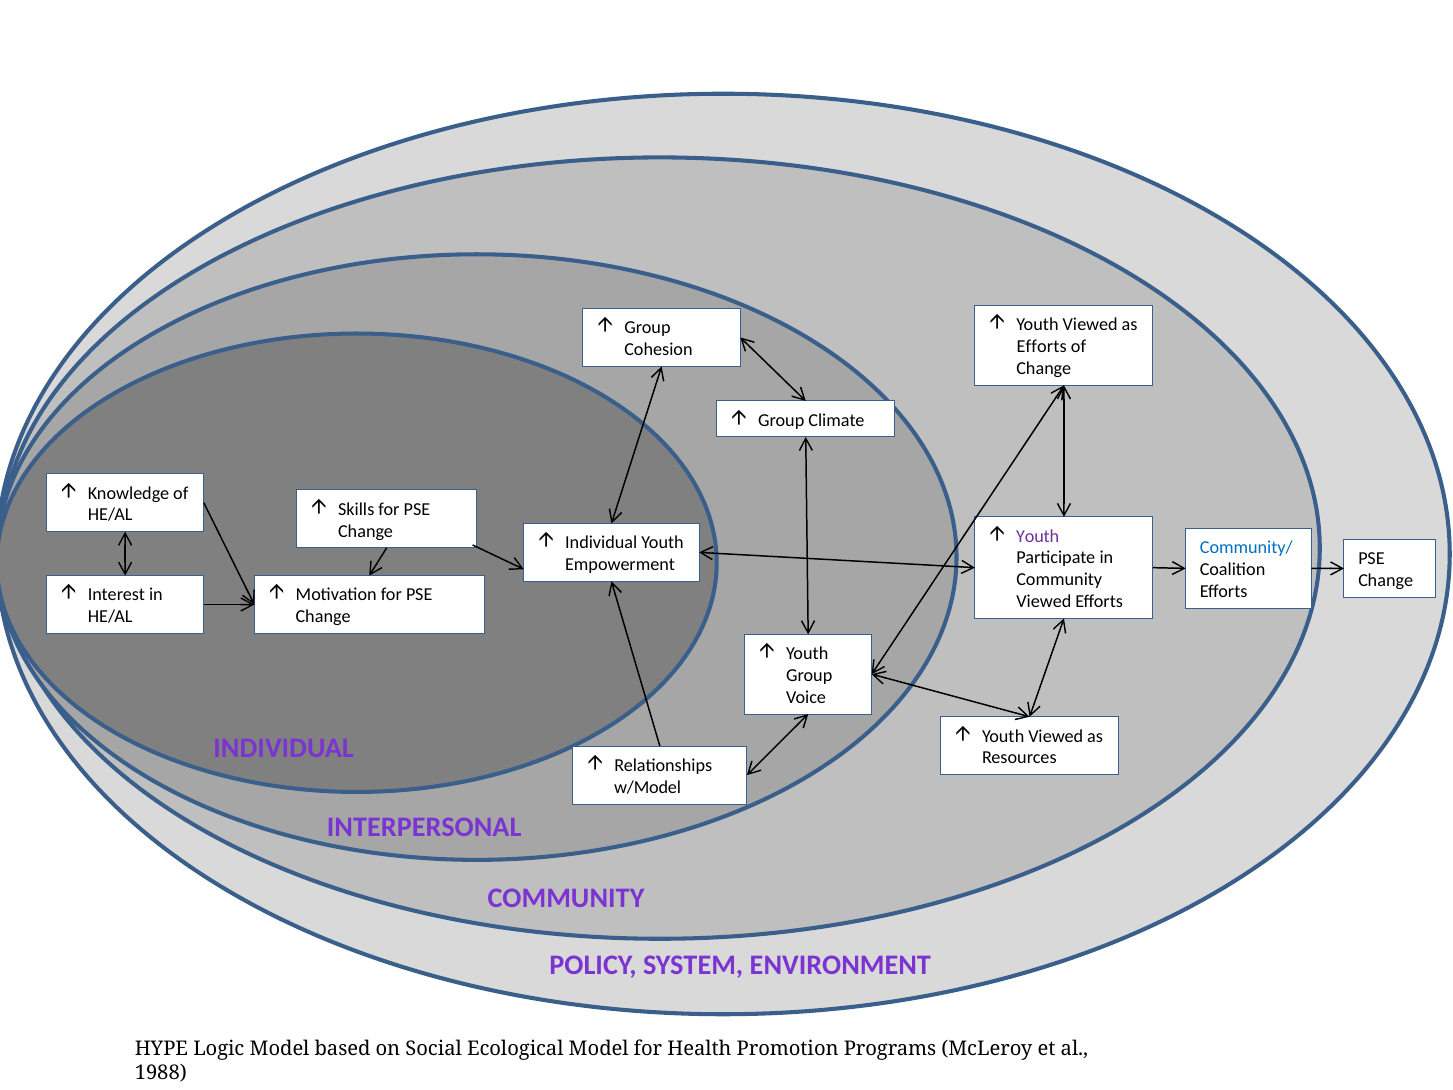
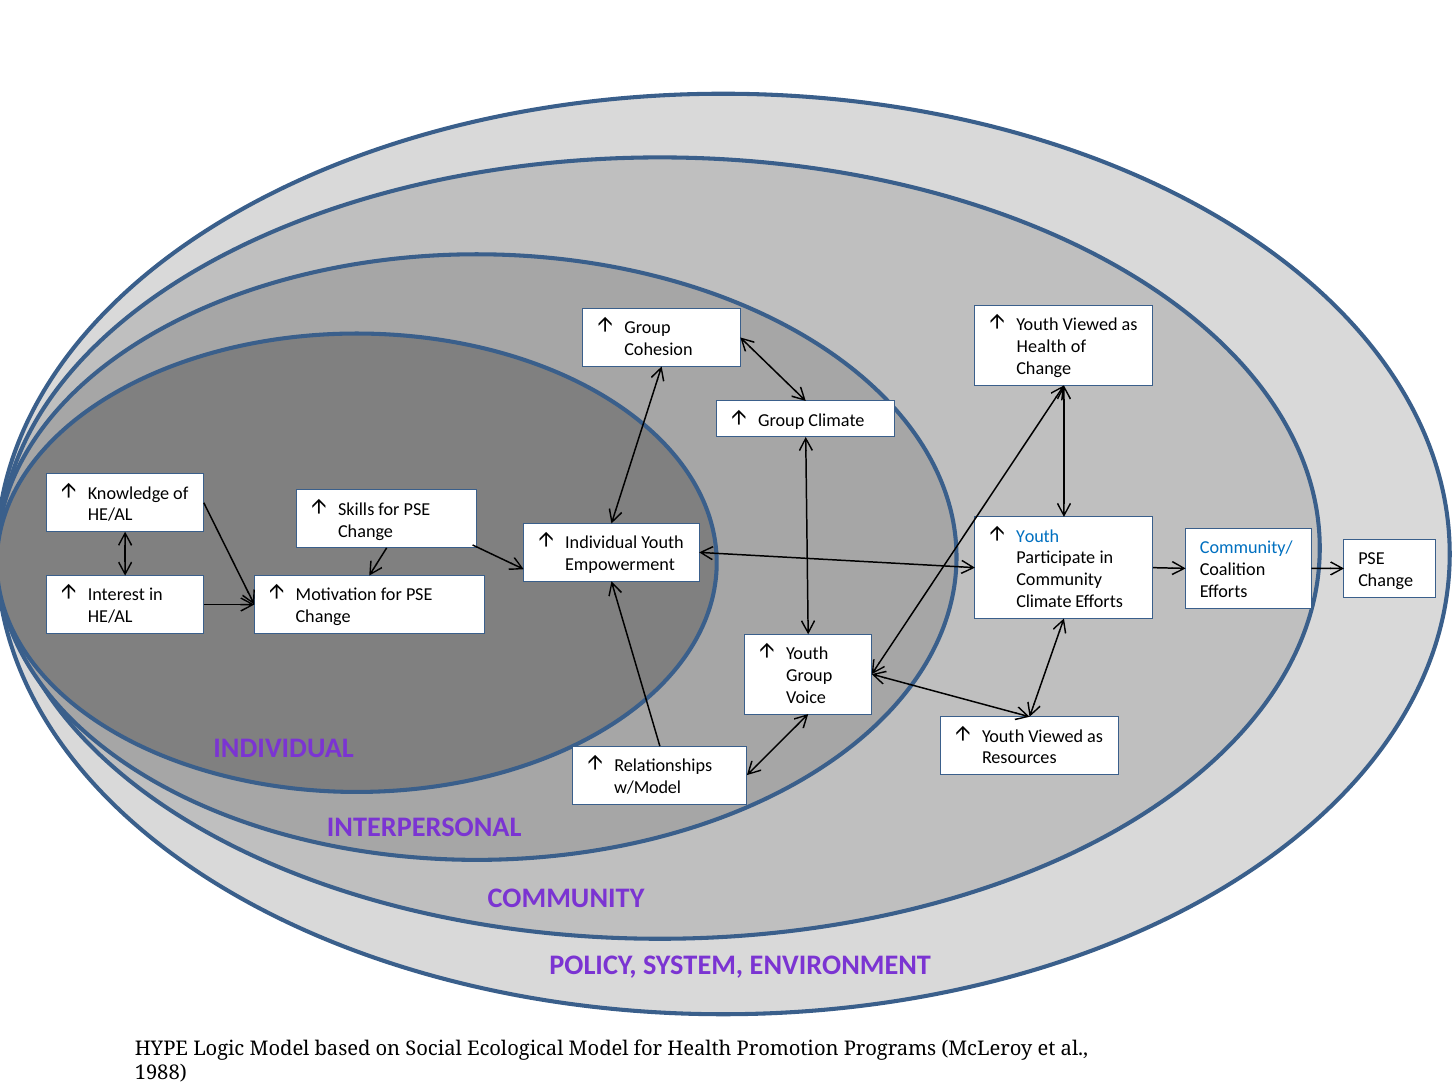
Efforts at (1042, 347): Efforts -> Health
Youth at (1038, 536) colour: purple -> blue
Viewed at (1044, 602): Viewed -> Climate
